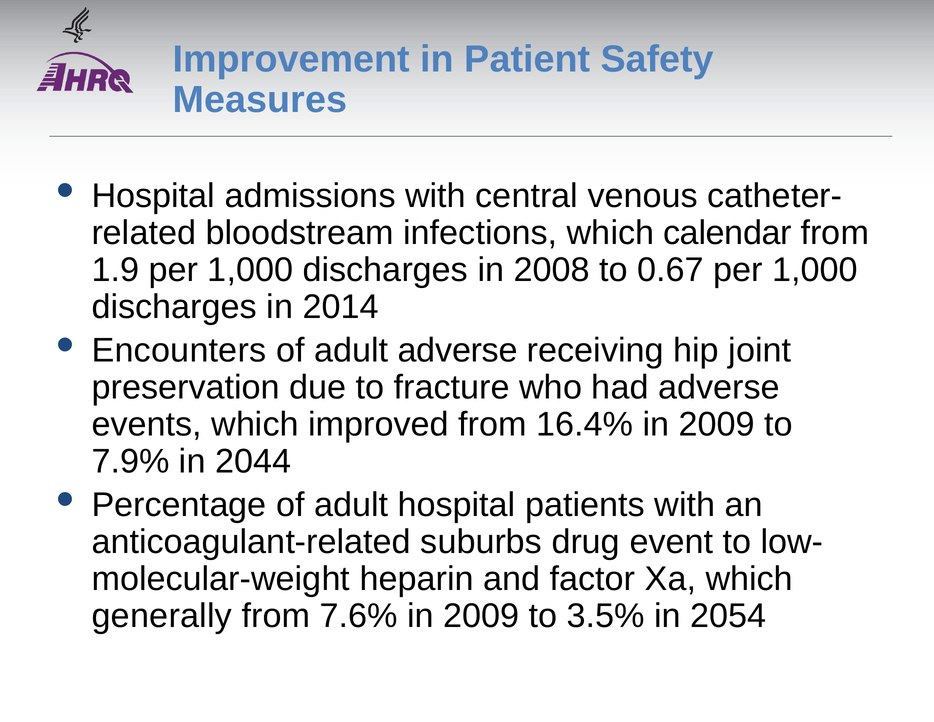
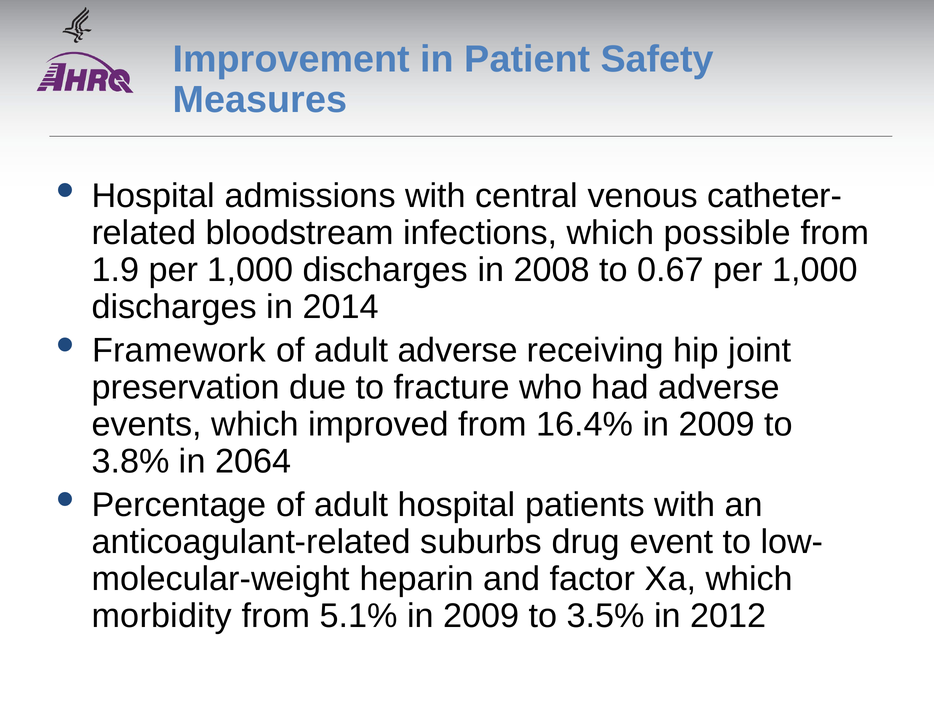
calendar: calendar -> possible
Encounters: Encounters -> Framework
7.9%: 7.9% -> 3.8%
2044: 2044 -> 2064
generally: generally -> morbidity
7.6%: 7.6% -> 5.1%
2054: 2054 -> 2012
